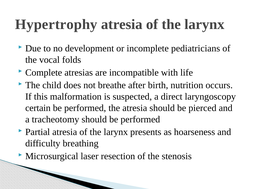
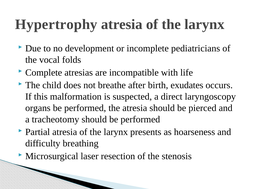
nutrition: nutrition -> exudates
certain: certain -> organs
